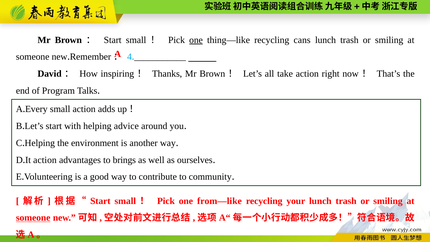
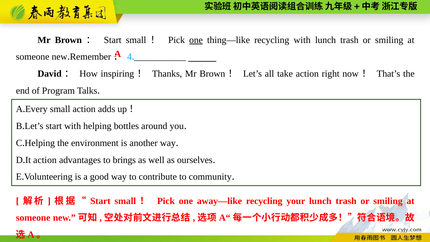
recycling cans: cans -> with
advice: advice -> bottles
from—like: from—like -> away—like
someone at (33, 218) underline: present -> none
